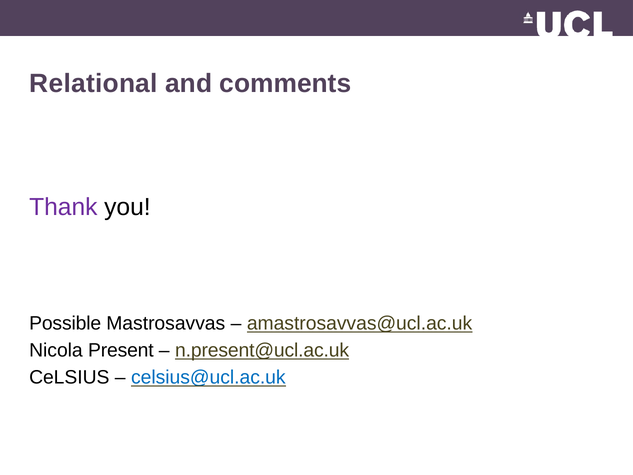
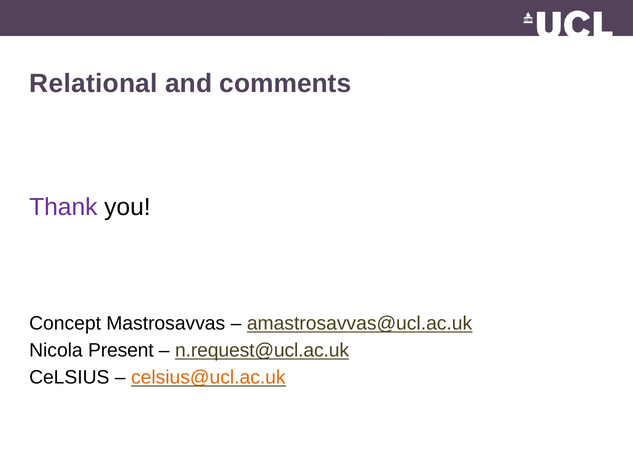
Possible: Possible -> Concept
n.present@ucl.ac.uk: n.present@ucl.ac.uk -> n.request@ucl.ac.uk
celsius@ucl.ac.uk colour: blue -> orange
